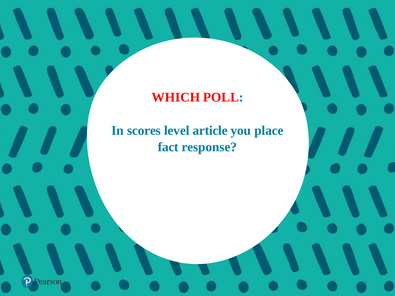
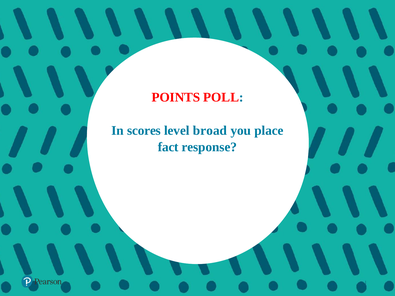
WHICH: WHICH -> POINTS
article: article -> broad
